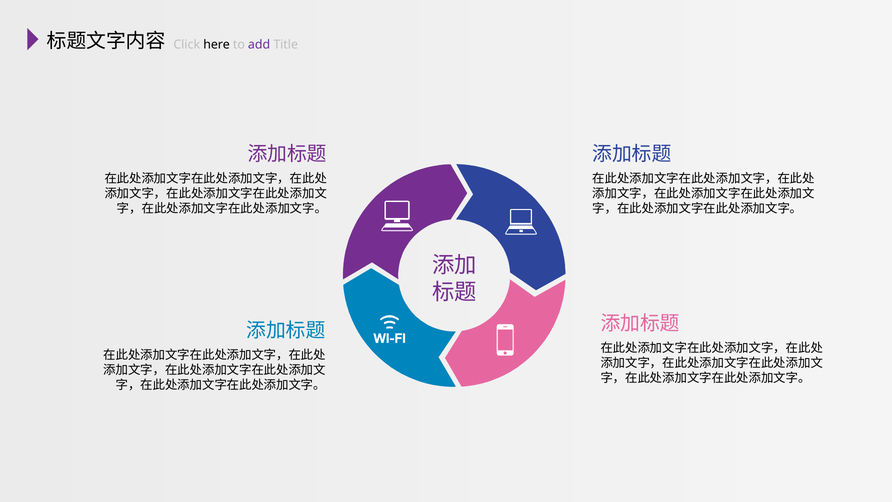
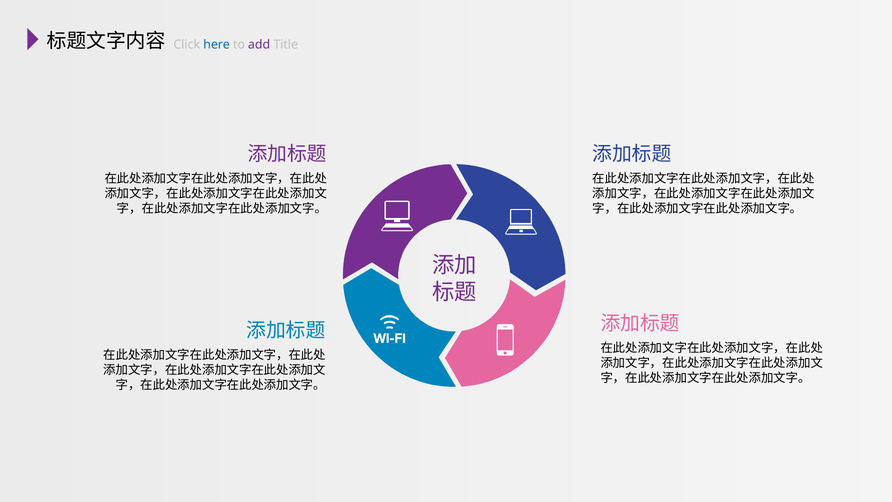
here colour: black -> blue
